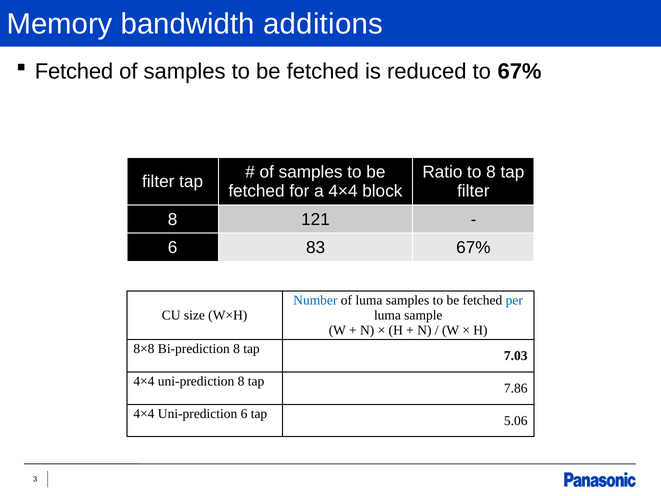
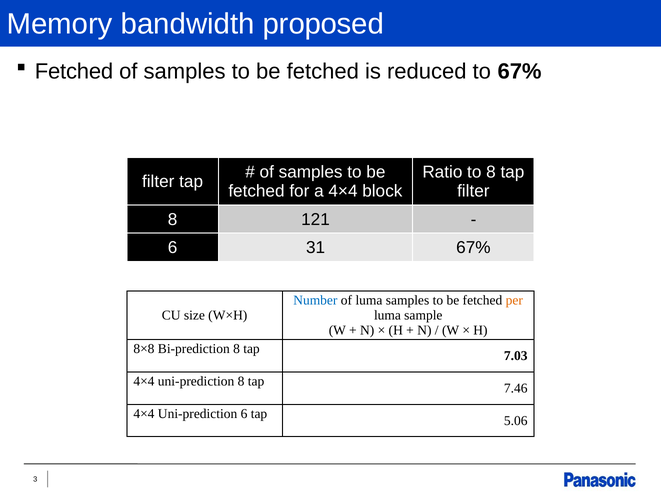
additions: additions -> proposed
83: 83 -> 31
per colour: blue -> orange
7.86: 7.86 -> 7.46
